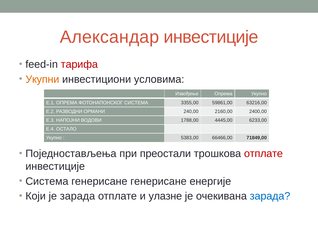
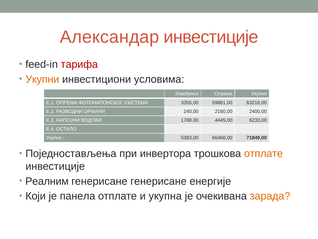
преостали: преостали -> инвертора
отплате at (263, 153) colour: red -> orange
Система at (47, 181): Система -> Реалним
је зарада: зарада -> панела
улазне: улазне -> укупна
зарада at (270, 196) colour: blue -> orange
